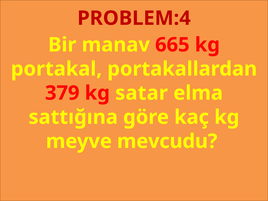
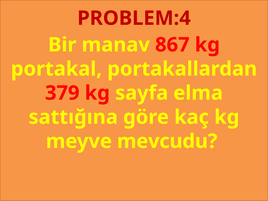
665: 665 -> 867
satar: satar -> sayfa
